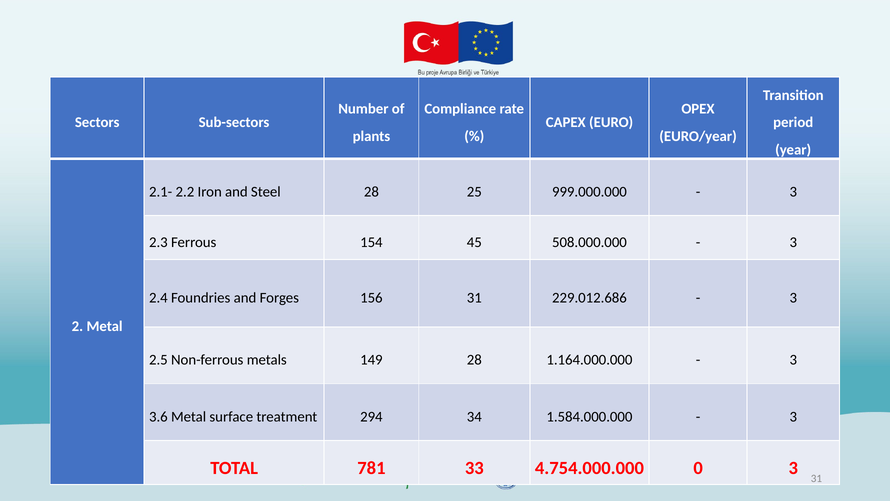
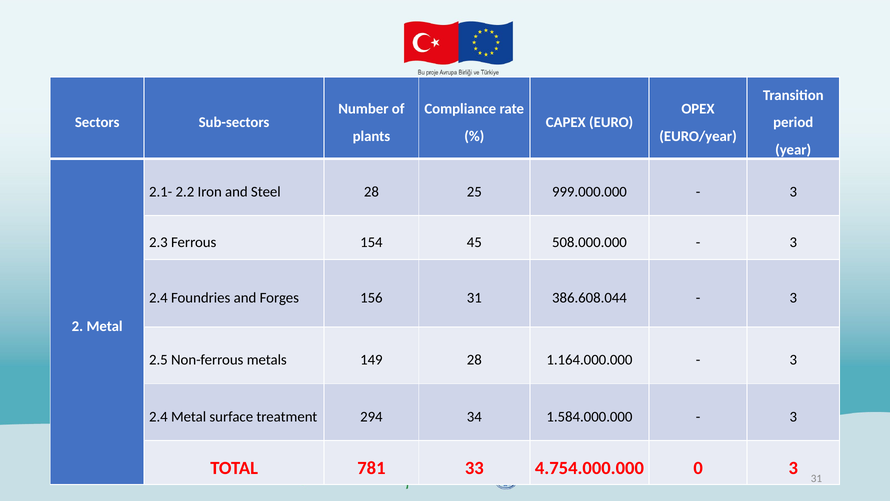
229.012.686: 229.012.686 -> 386.608.044
3.6 at (158, 416): 3.6 -> 2.4
